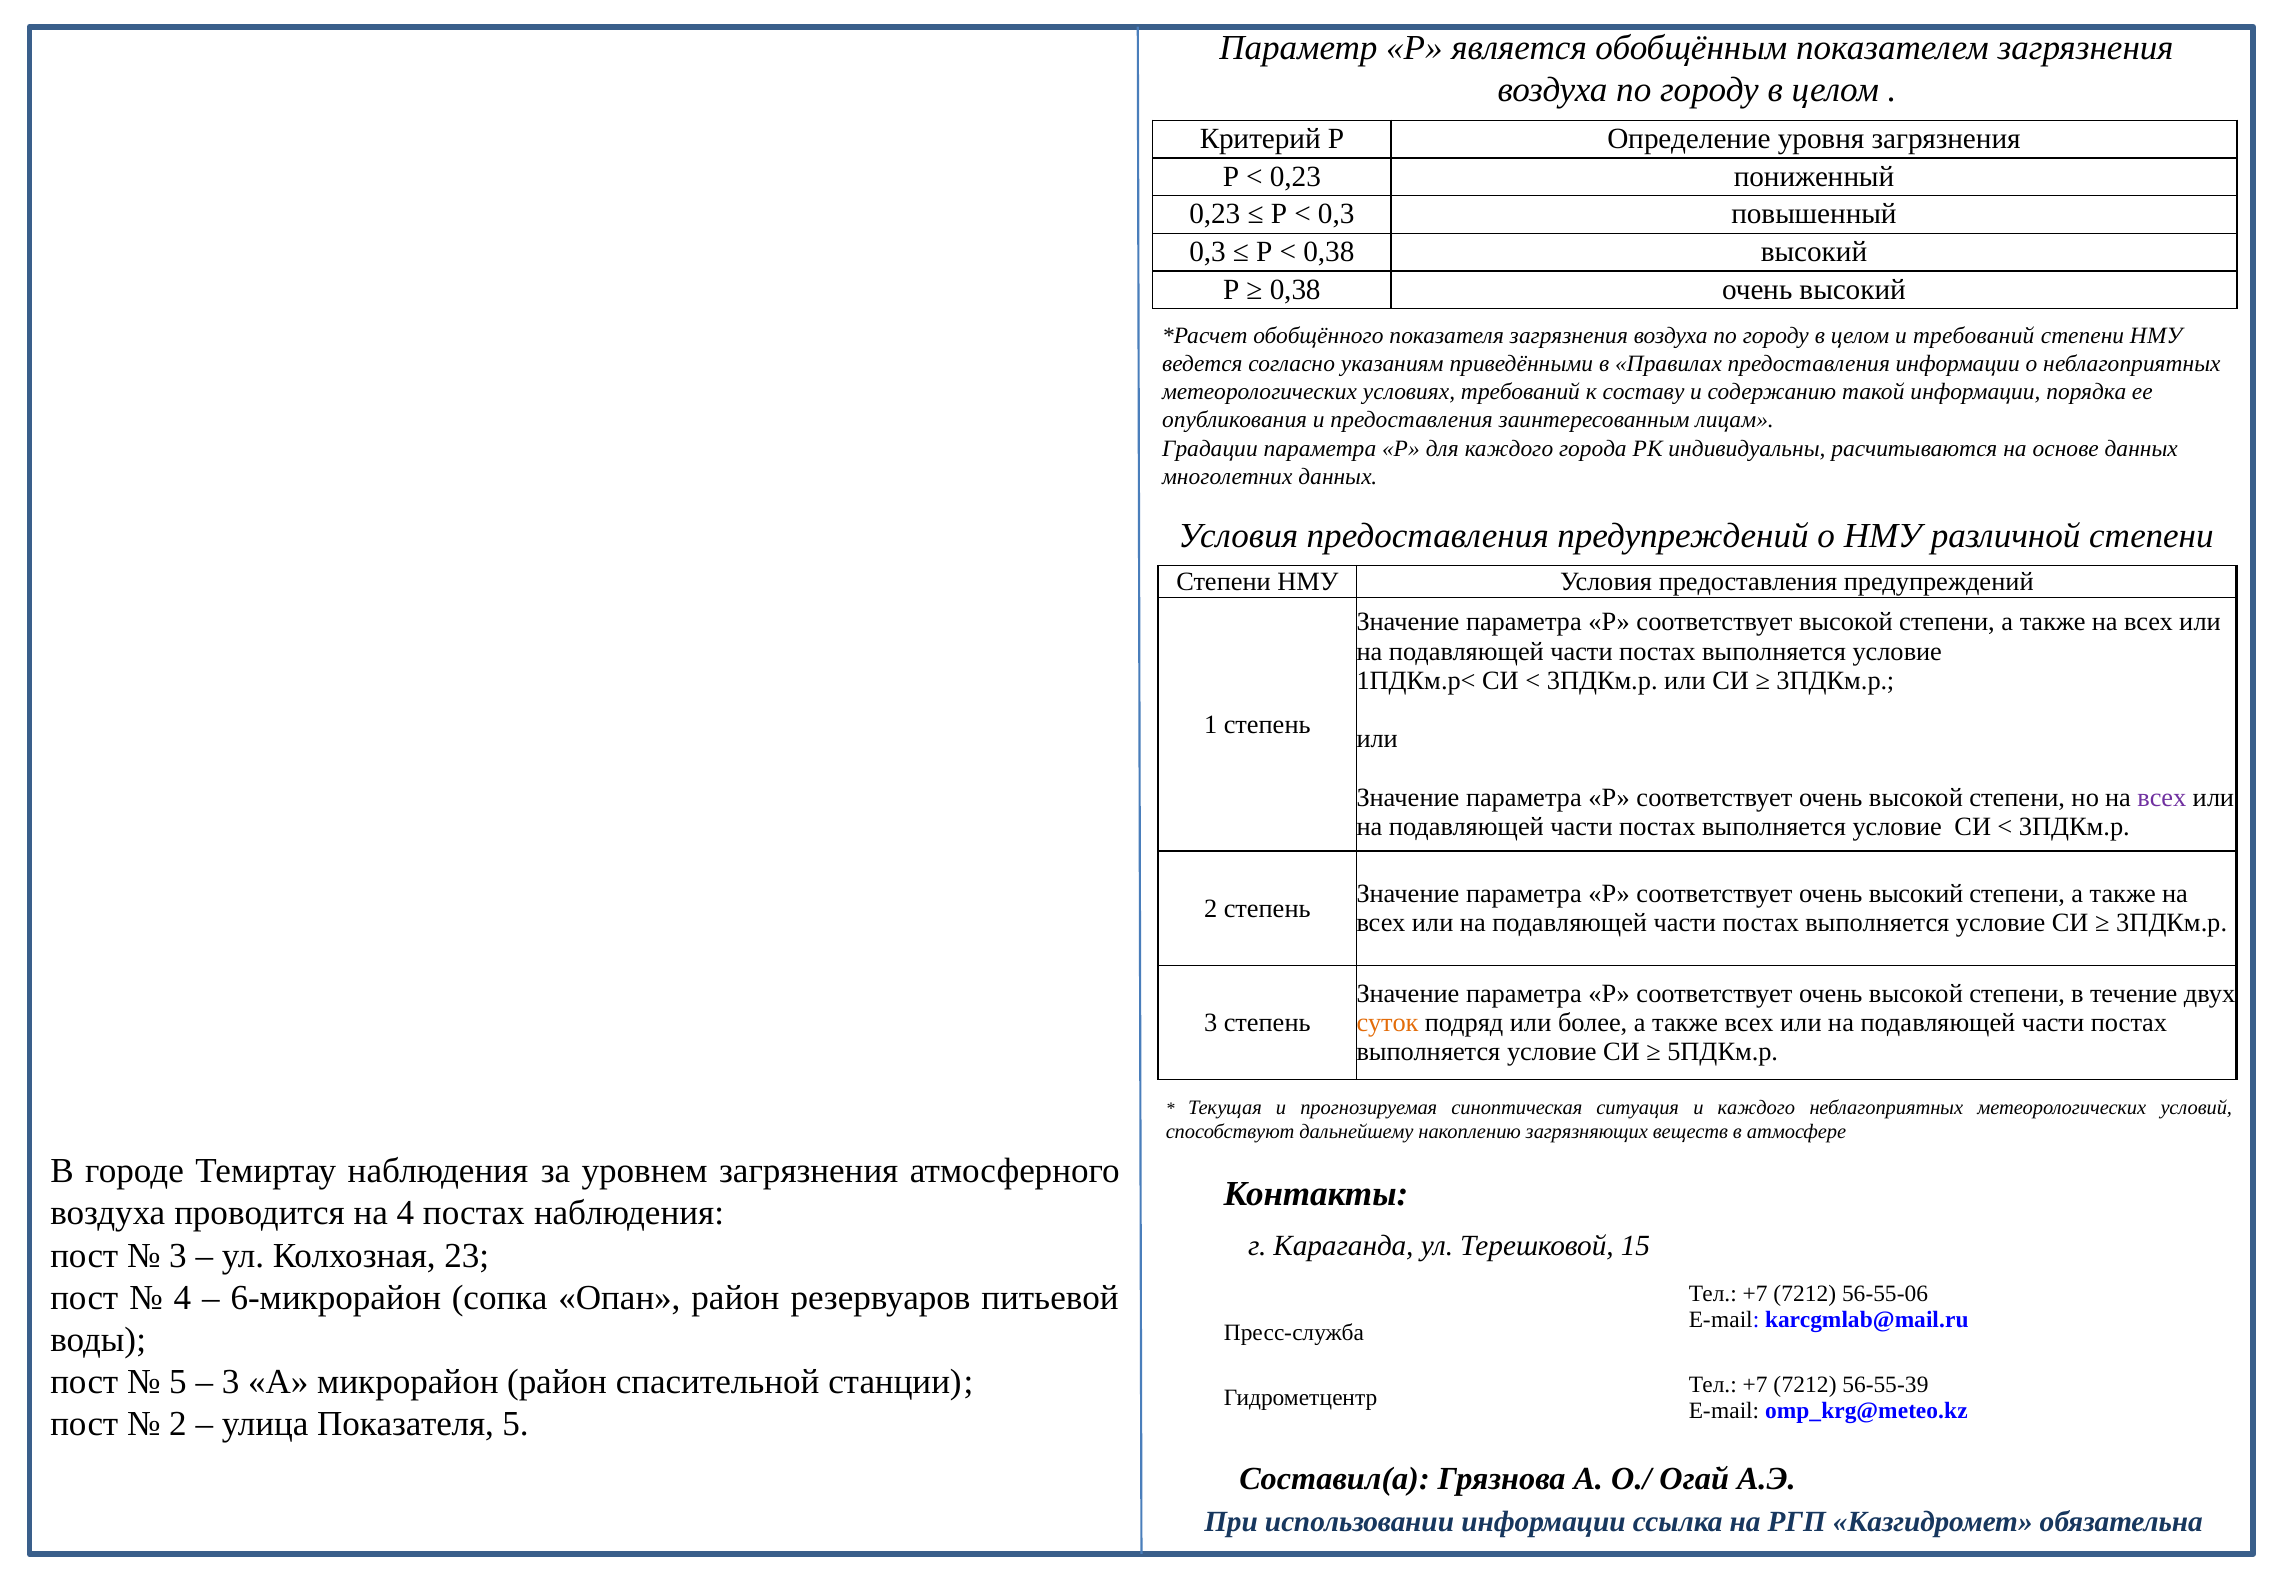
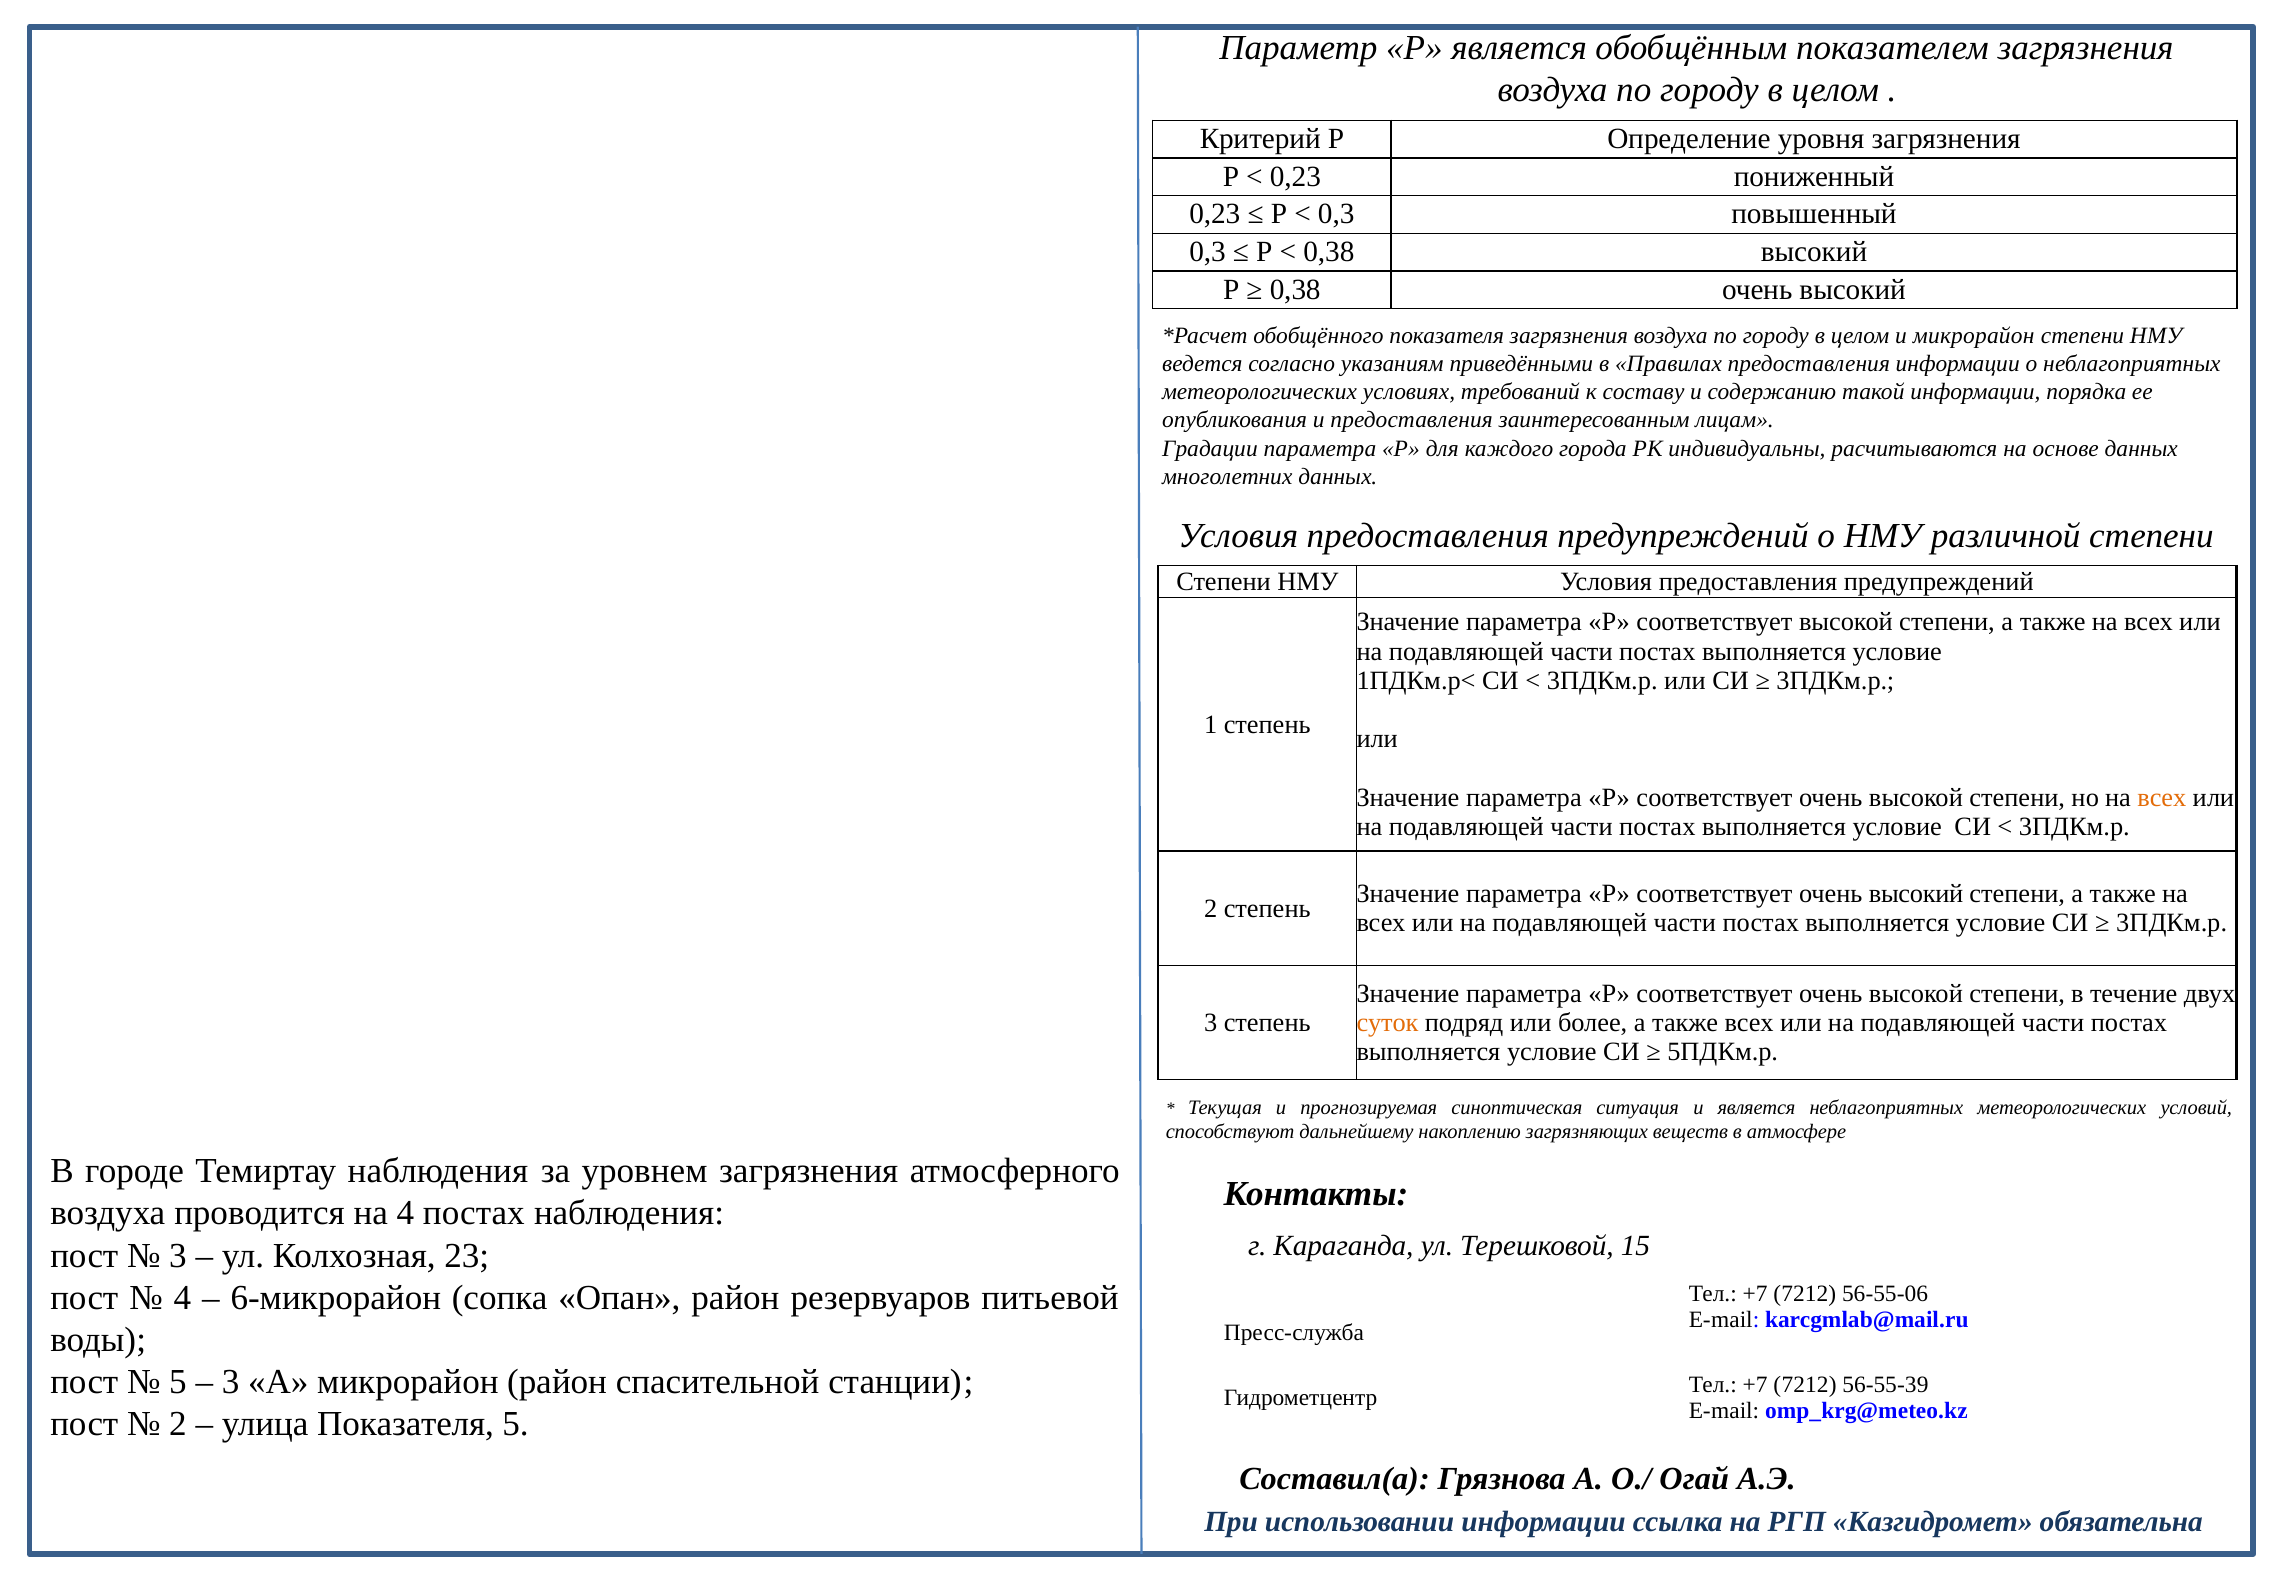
и требований: требований -> микрорайон
всех at (2162, 797) colour: purple -> orange
и каждого: каждого -> является
